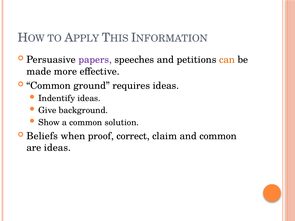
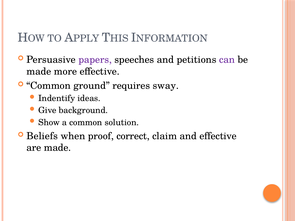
can colour: orange -> purple
requires ideas: ideas -> sway
and common: common -> effective
are ideas: ideas -> made
